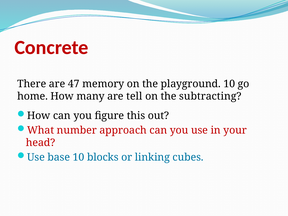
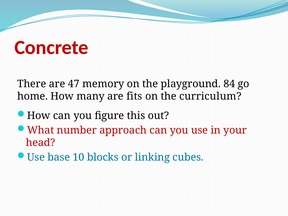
playground 10: 10 -> 84
tell: tell -> fits
subtracting: subtracting -> curriculum
